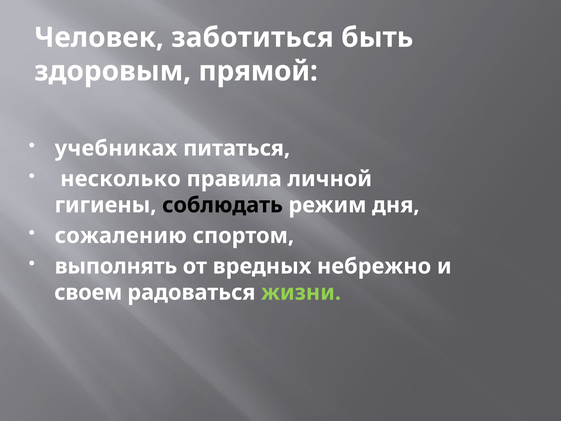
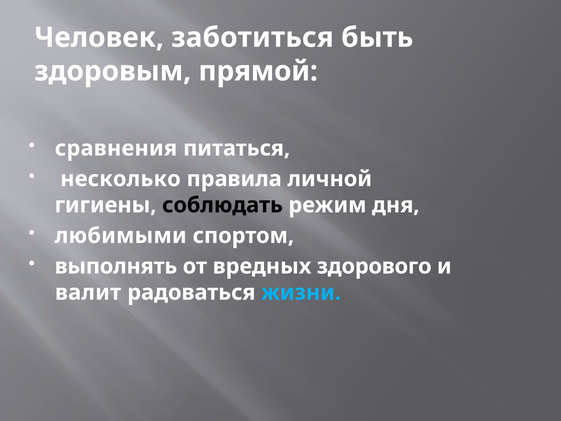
учебниках: учебниках -> сравнения
сожалению: сожалению -> любимыми
небрежно: небрежно -> здорового
своем: своем -> валит
жизни colour: light green -> light blue
